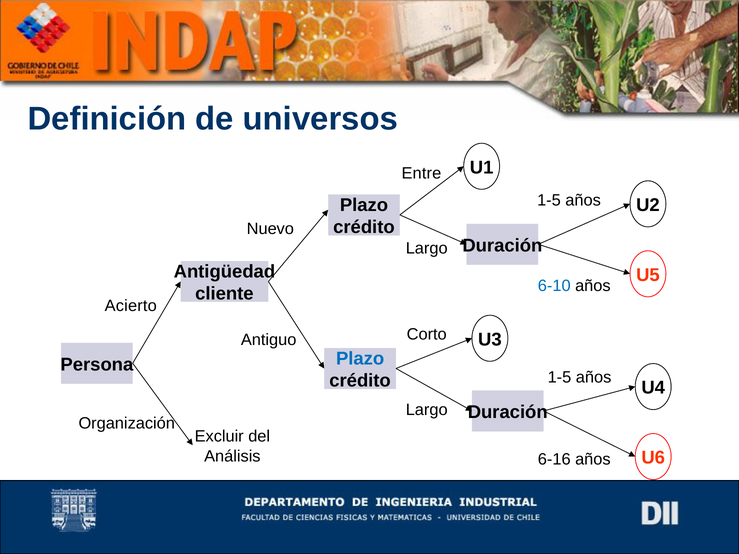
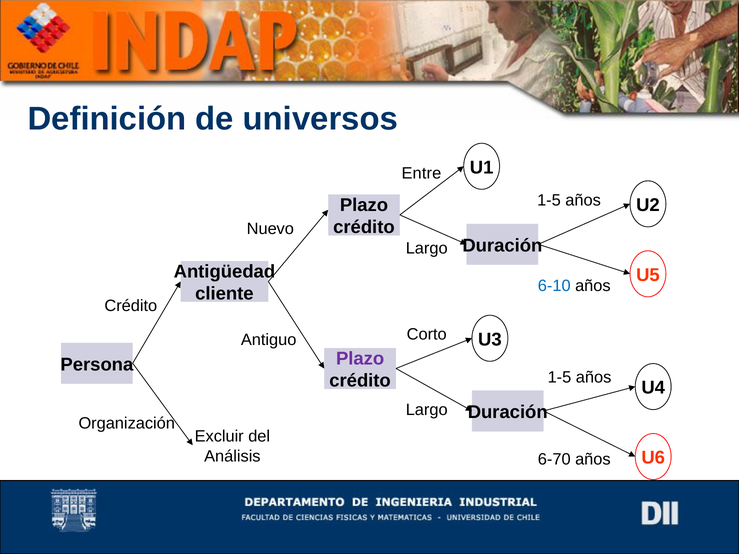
Acierto at (131, 306): Acierto -> Crédito
Plazo at (360, 359) colour: blue -> purple
6-16: 6-16 -> 6-70
